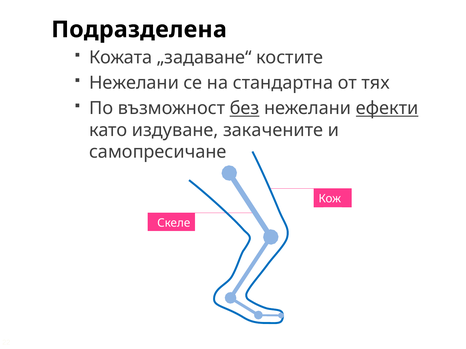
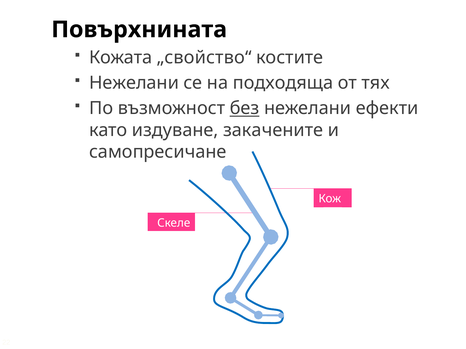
Подразделенa: Подразделенa -> Повърхнината
„задаване“: „задаване“ -> „свойство“
стандартна: стандартна -> подходяща
ефекти underline: present -> none
